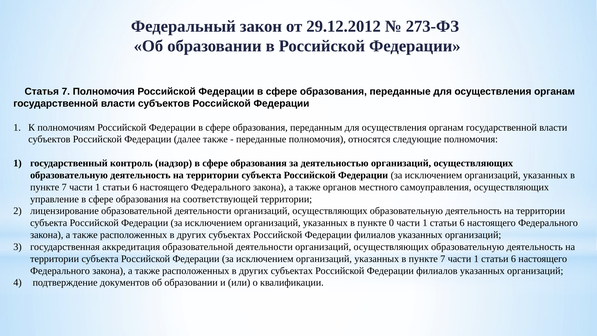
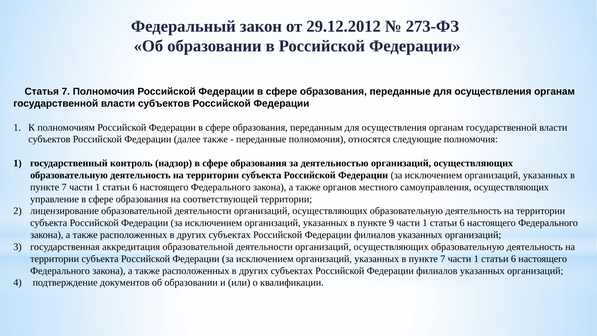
0: 0 -> 9
